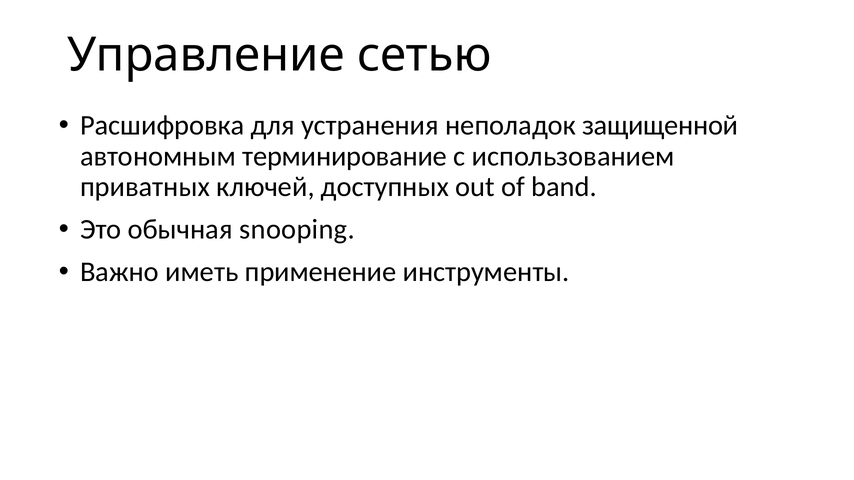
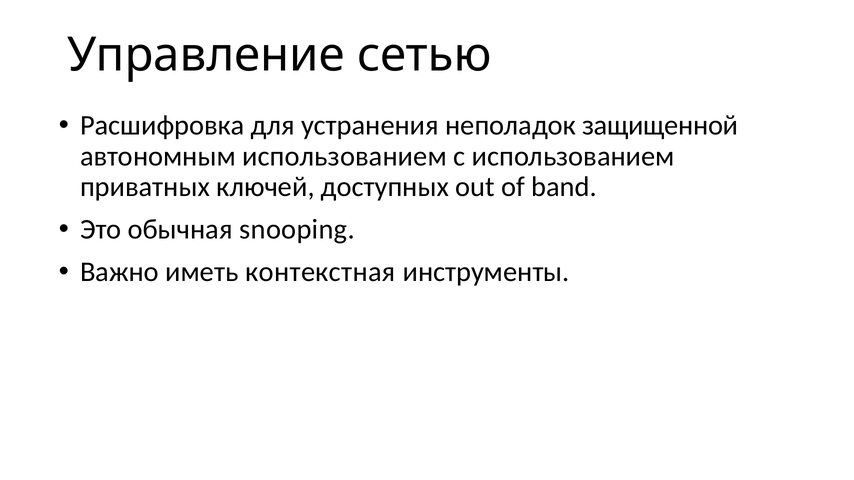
автономным терминирование: терминирование -> использованием
применение: применение -> контекстная
